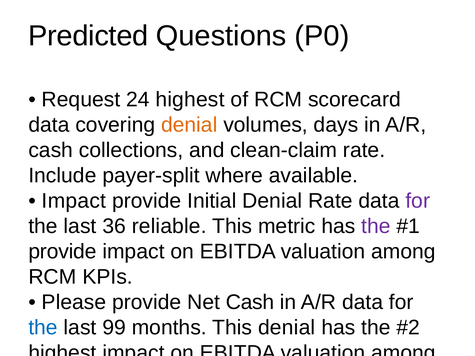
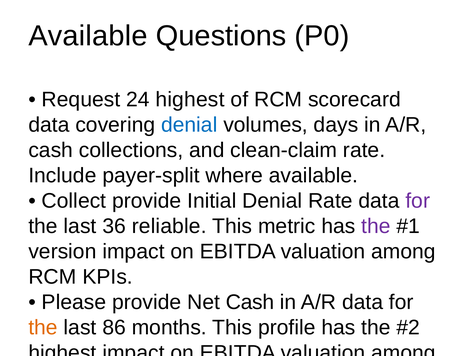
Predicted at (88, 36): Predicted -> Available
denial at (189, 125) colour: orange -> blue
Impact at (74, 201): Impact -> Collect
provide at (63, 252): provide -> version
the at (43, 328) colour: blue -> orange
99: 99 -> 86
This denial: denial -> profile
